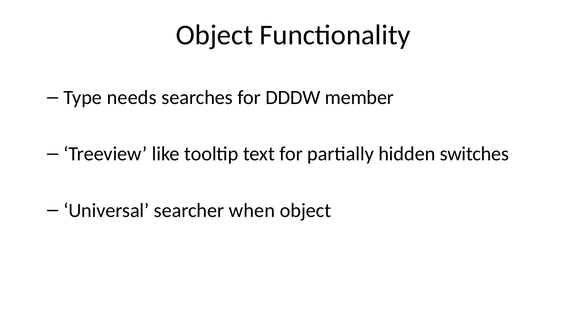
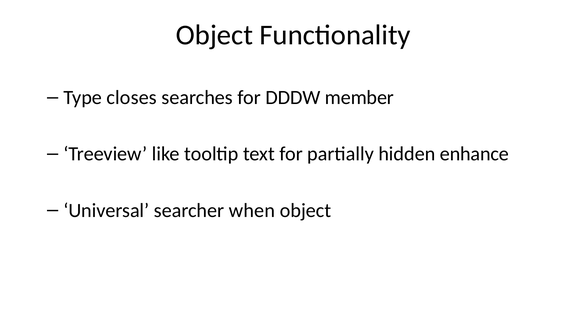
needs: needs -> closes
switches: switches -> enhance
